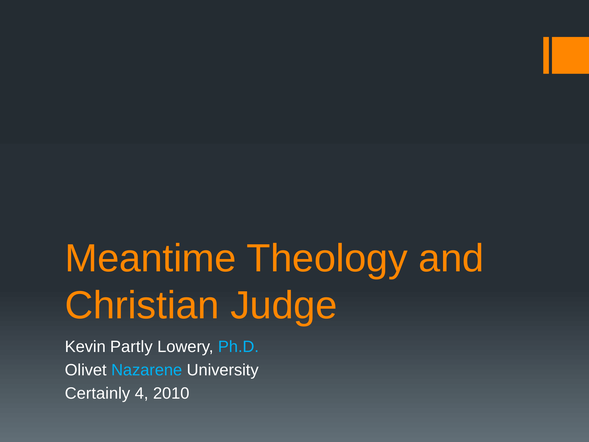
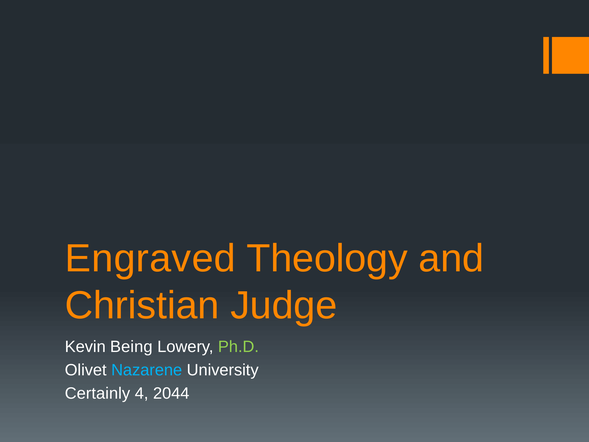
Meantime: Meantime -> Engraved
Partly: Partly -> Being
Ph.D colour: light blue -> light green
2010: 2010 -> 2044
